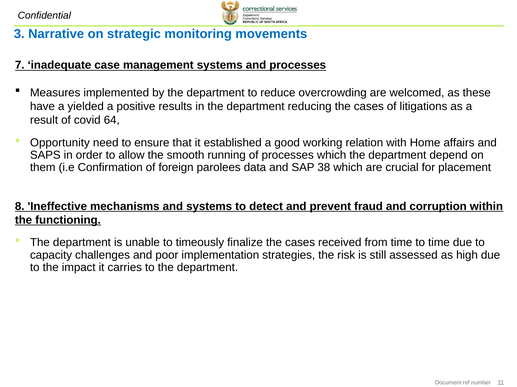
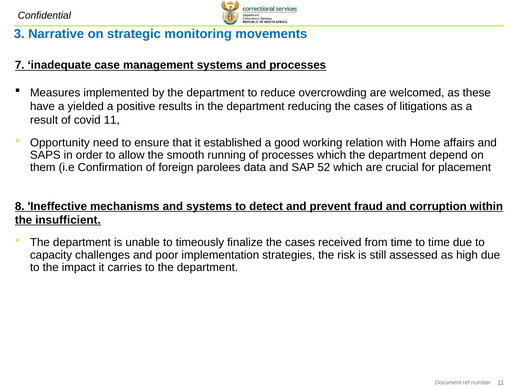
covid 64: 64 -> 11
38: 38 -> 52
functioning: functioning -> insufficient
